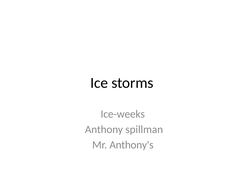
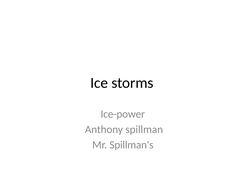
Ice-weeks: Ice-weeks -> Ice-power
Anthony's: Anthony's -> Spillman's
